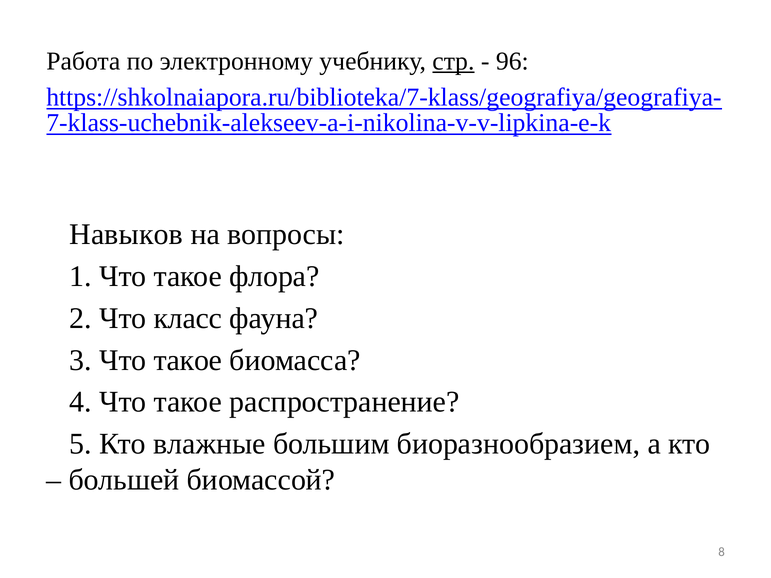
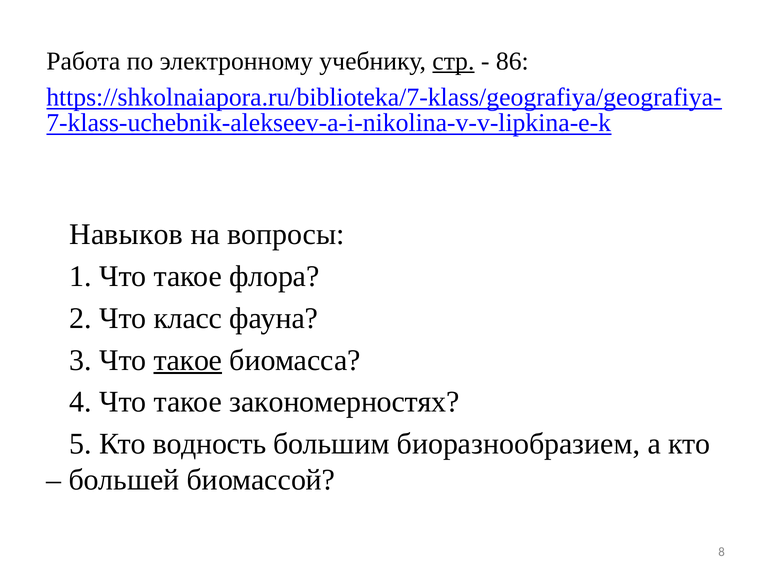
96: 96 -> 86
такое at (188, 360) underline: none -> present
распространение: распространение -> закономерностях
влажные: влажные -> водность
